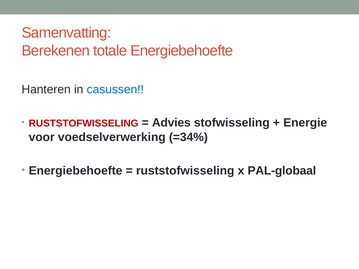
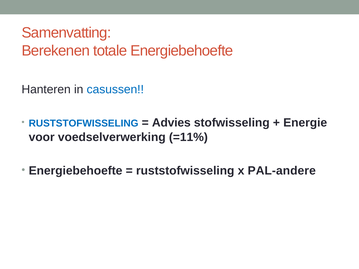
RUSTSTOFWISSELING at (84, 124) colour: red -> blue
=34%: =34% -> =11%
PAL-globaal: PAL-globaal -> PAL-andere
